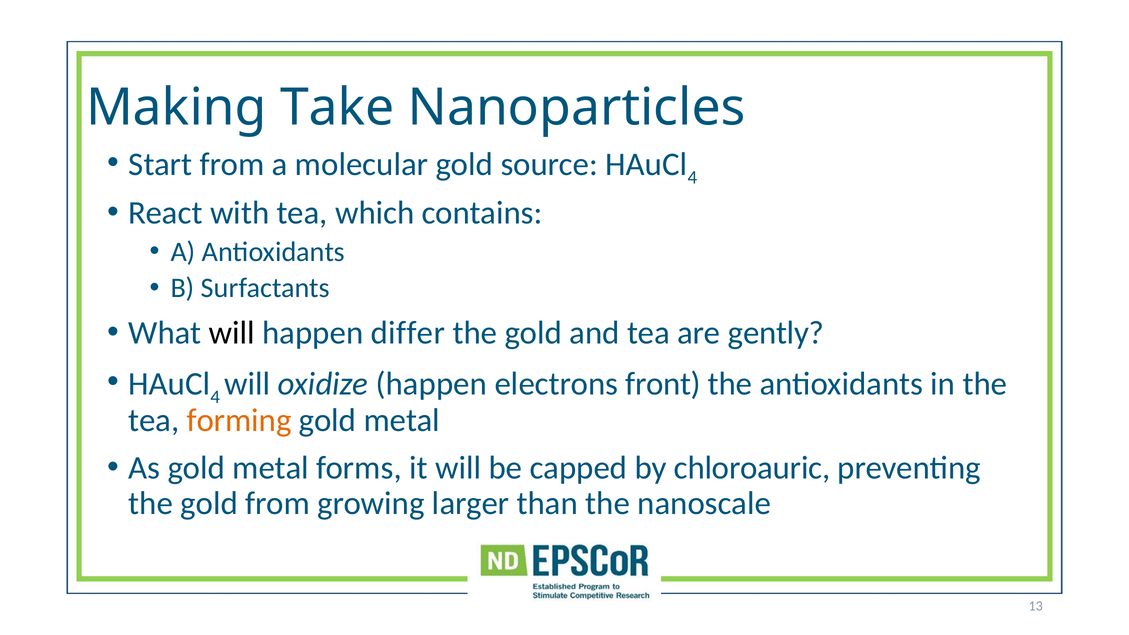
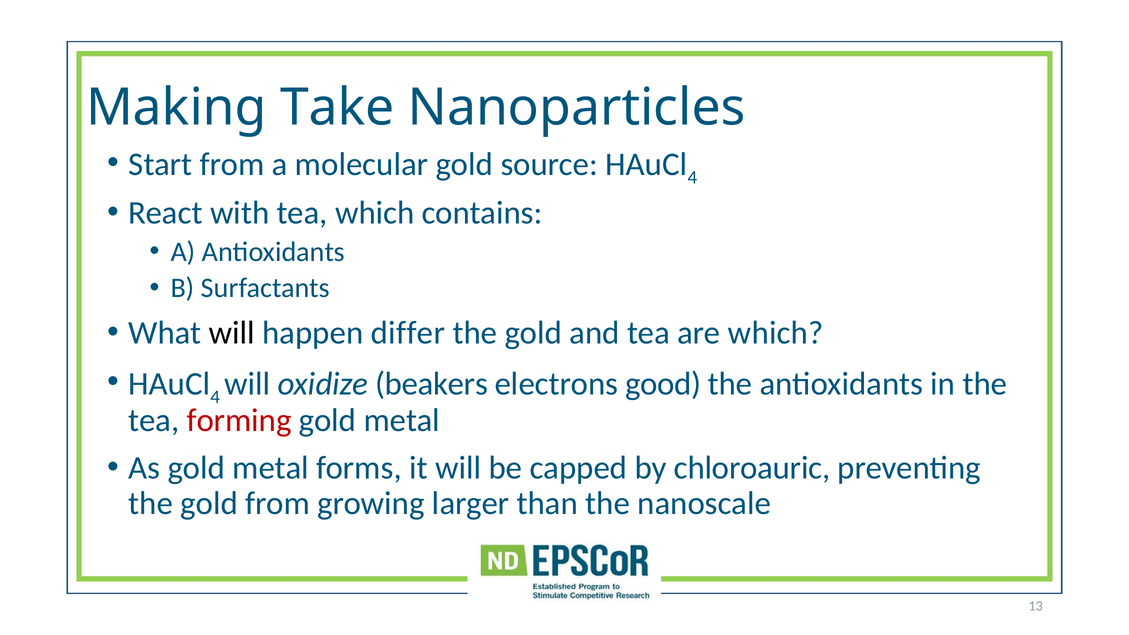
are gently: gently -> which
oxidize happen: happen -> beakers
front: front -> good
forming colour: orange -> red
